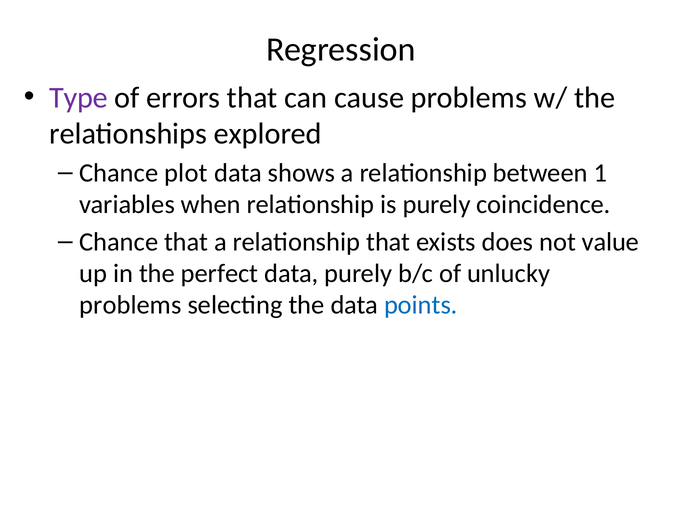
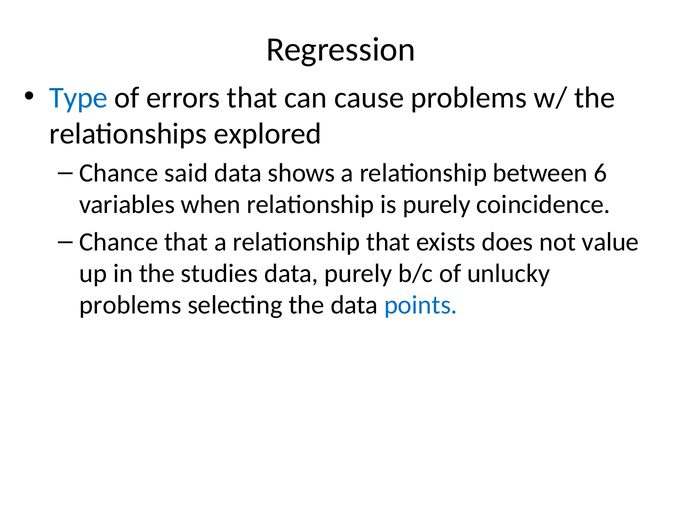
Type colour: purple -> blue
plot: plot -> said
1: 1 -> 6
perfect: perfect -> studies
